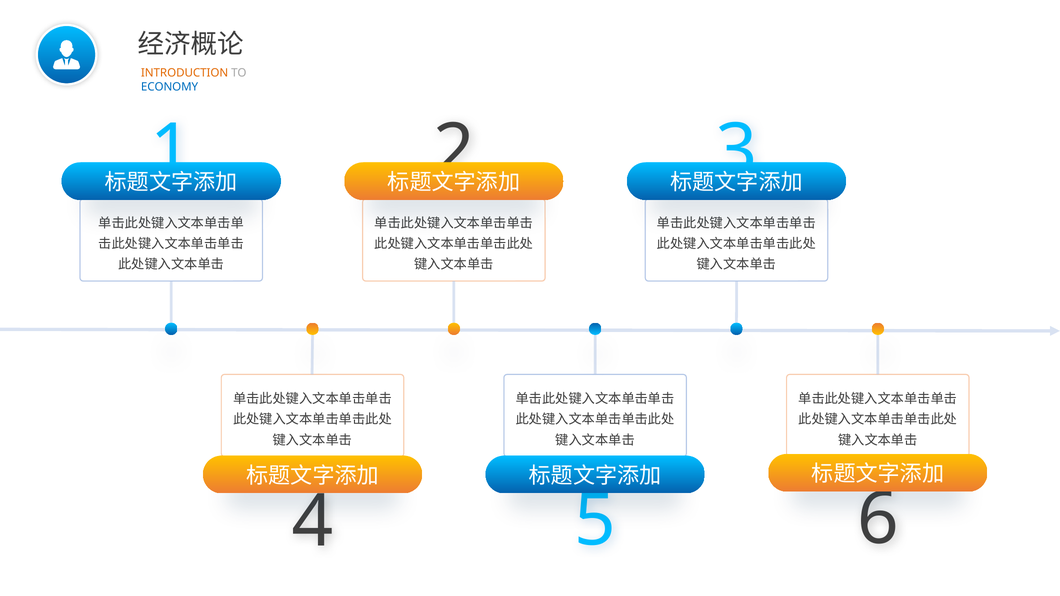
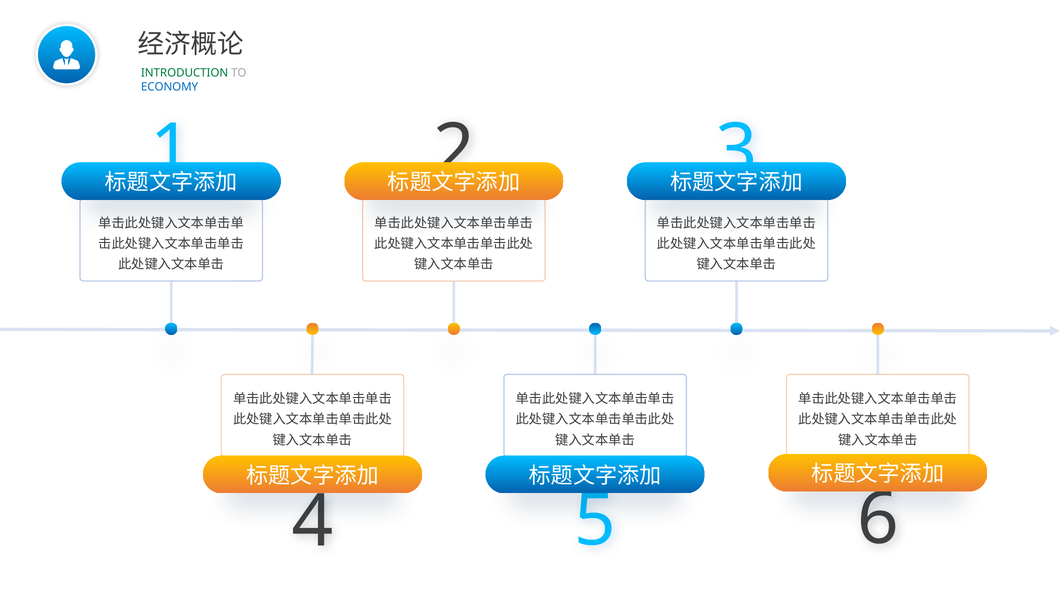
INTRODUCTION colour: orange -> green
